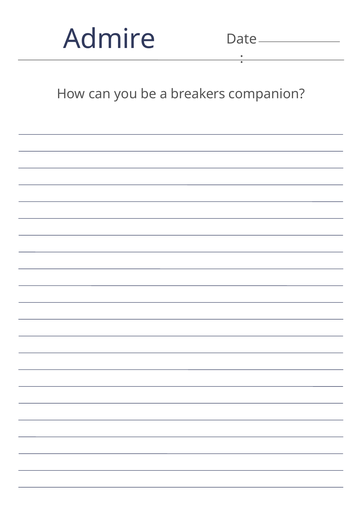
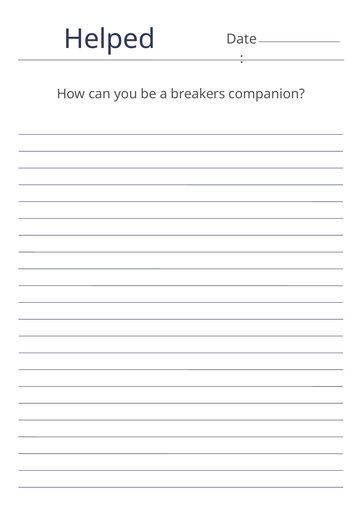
Admire: Admire -> Helped
